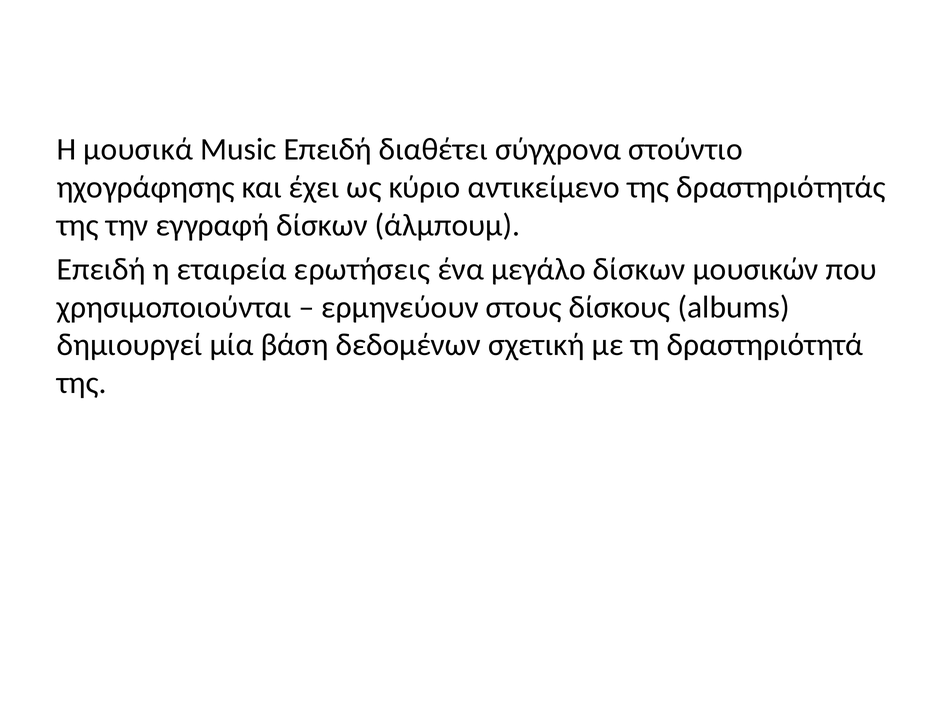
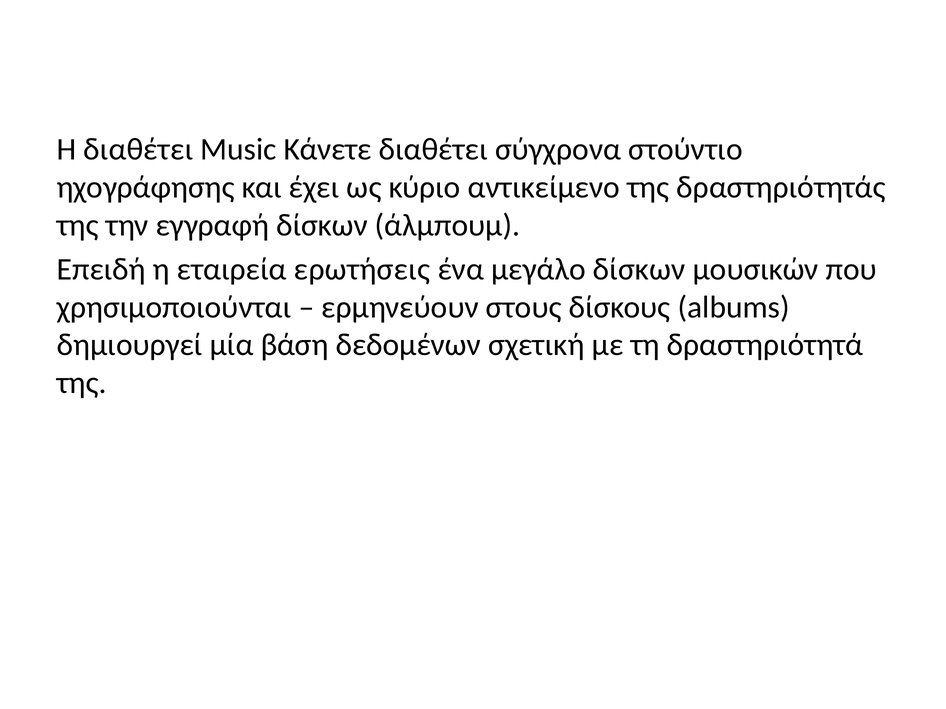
Η μουσικά: μουσικά -> διαθέτει
Music Επειδή: Επειδή -> Κάνετε
